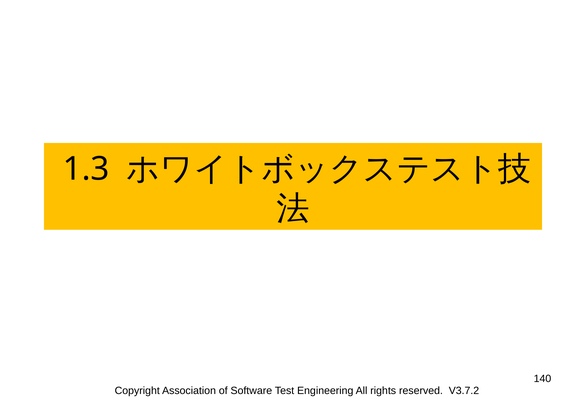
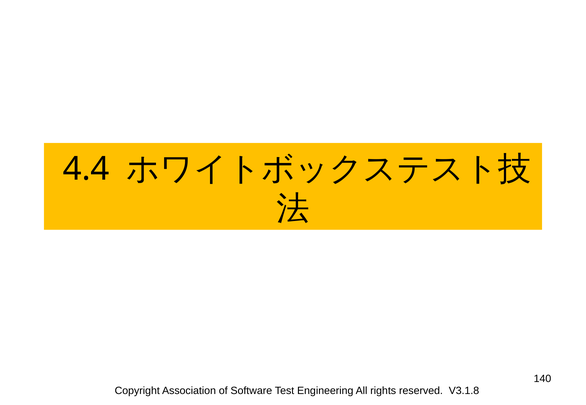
1.3: 1.3 -> 4.4
V3.7.2: V3.7.2 -> V3.1.8
